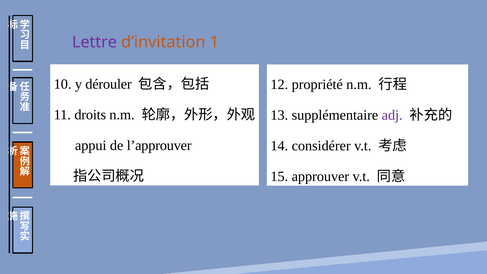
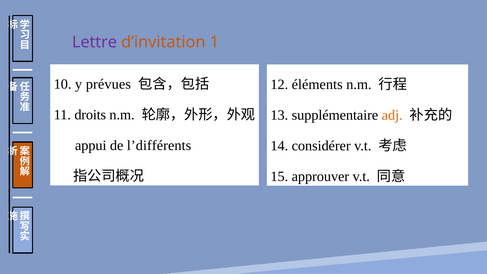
dérouler: dérouler -> prévues
propriété: propriété -> éléments
adj colour: purple -> orange
l’approuver: l’approuver -> l’différents
